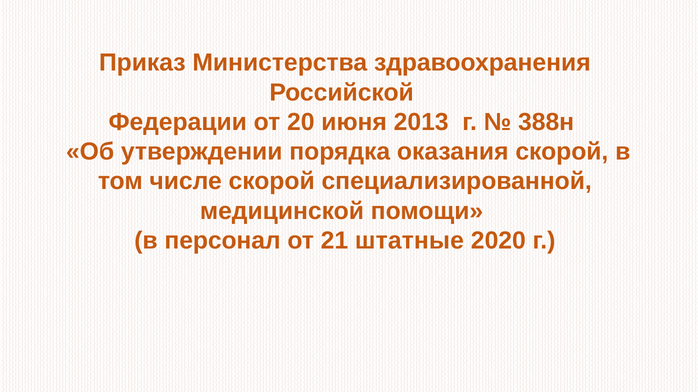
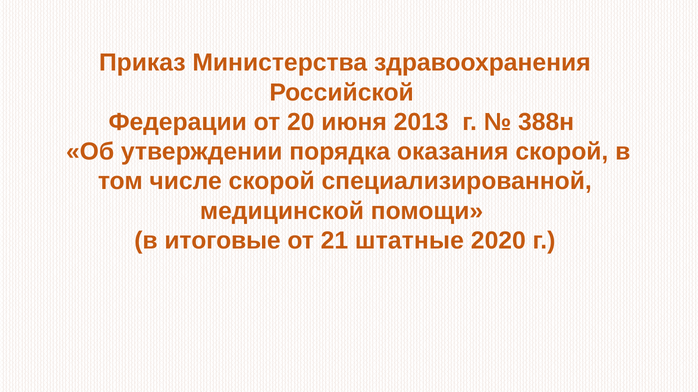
персонал: персонал -> итоговые
